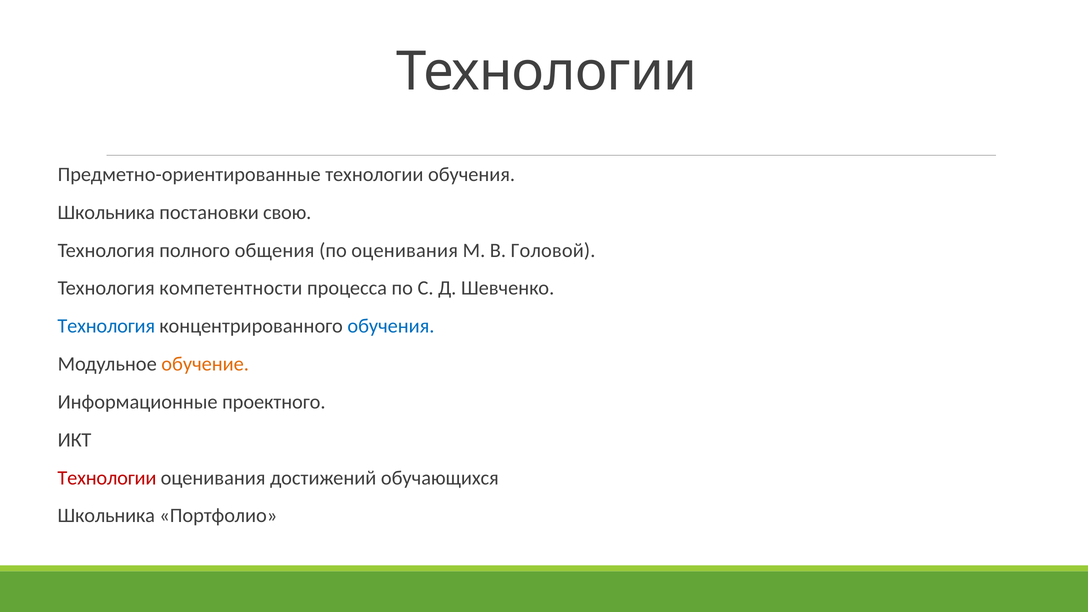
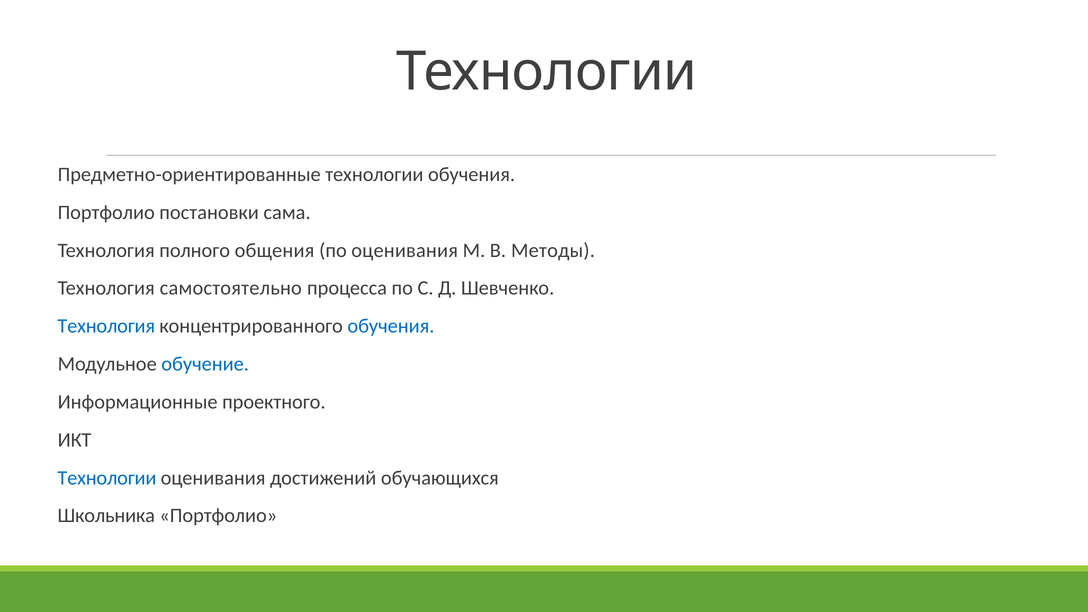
Школьника at (106, 212): Школьника -> Портфолио
свою: свою -> сама
Головой: Головой -> Методы
компетентности: компетентности -> самостоятельно
обучение colour: orange -> blue
Технологии at (107, 478) colour: red -> blue
